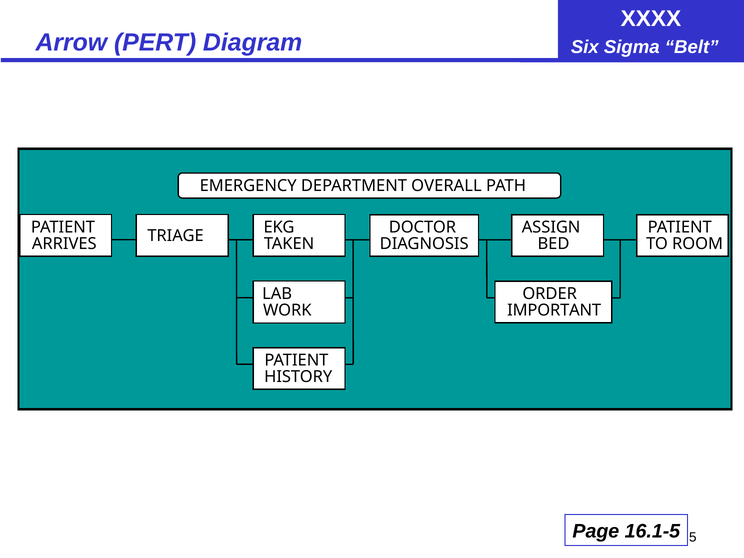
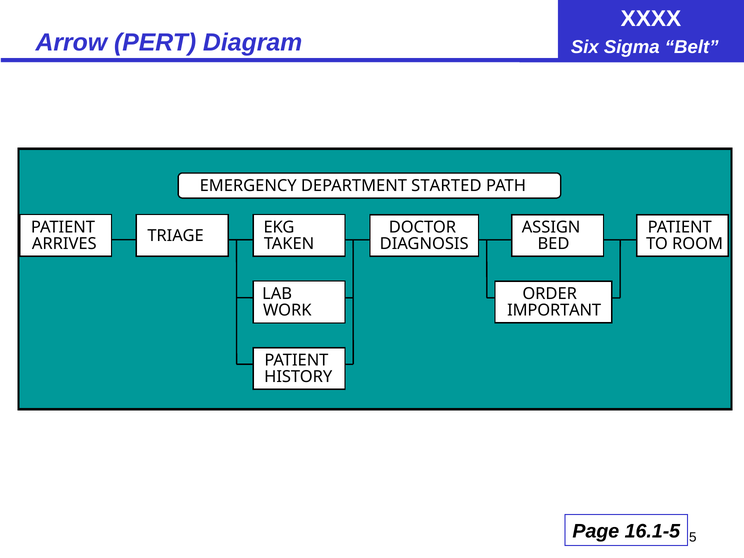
OVERALL: OVERALL -> STARTED
